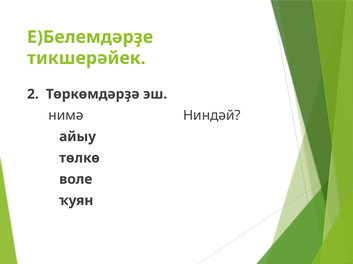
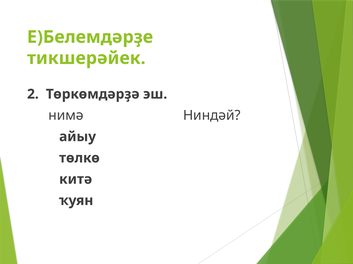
воле: воле -> китә
